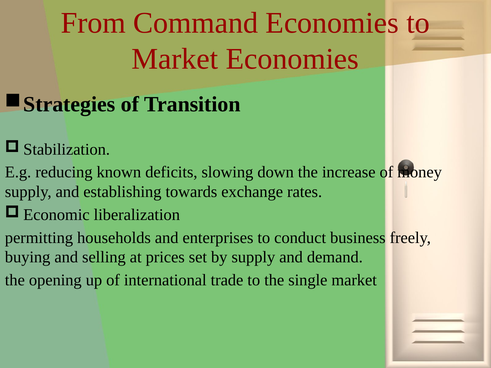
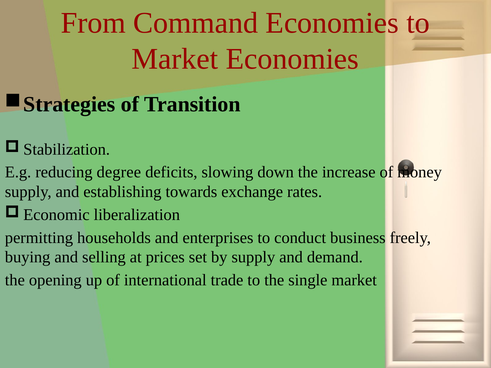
known: known -> degree
